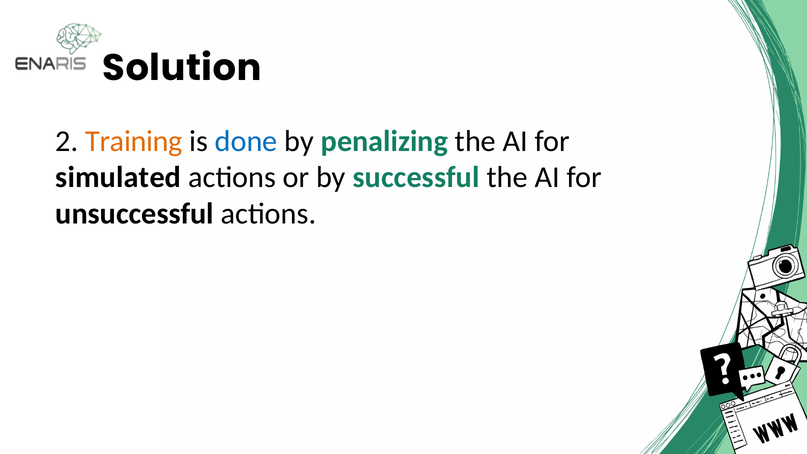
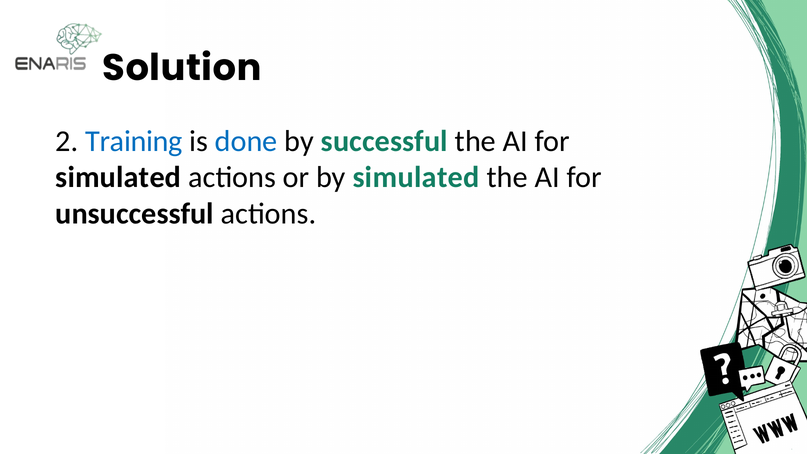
Training colour: orange -> blue
penalizing: penalizing -> successful
by successful: successful -> simulated
